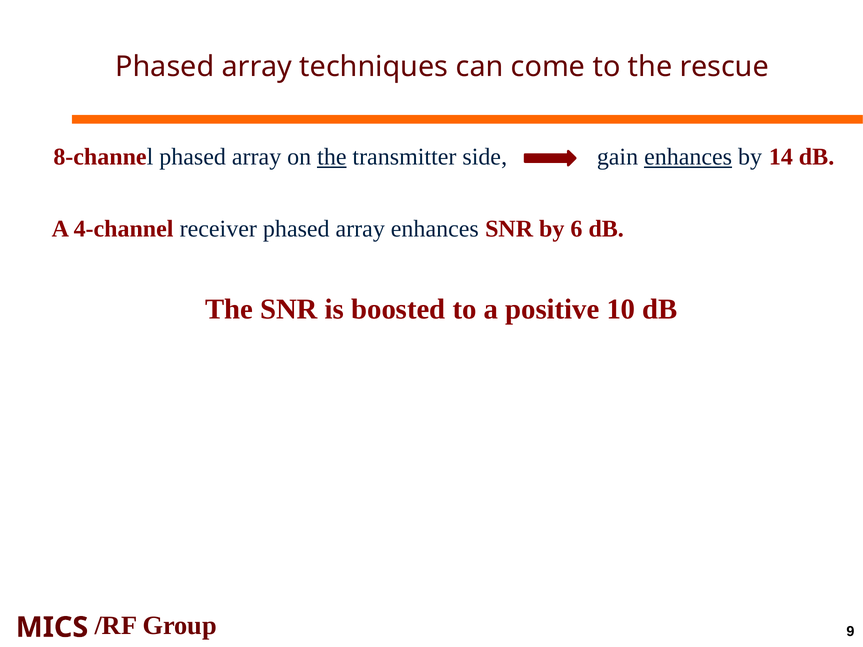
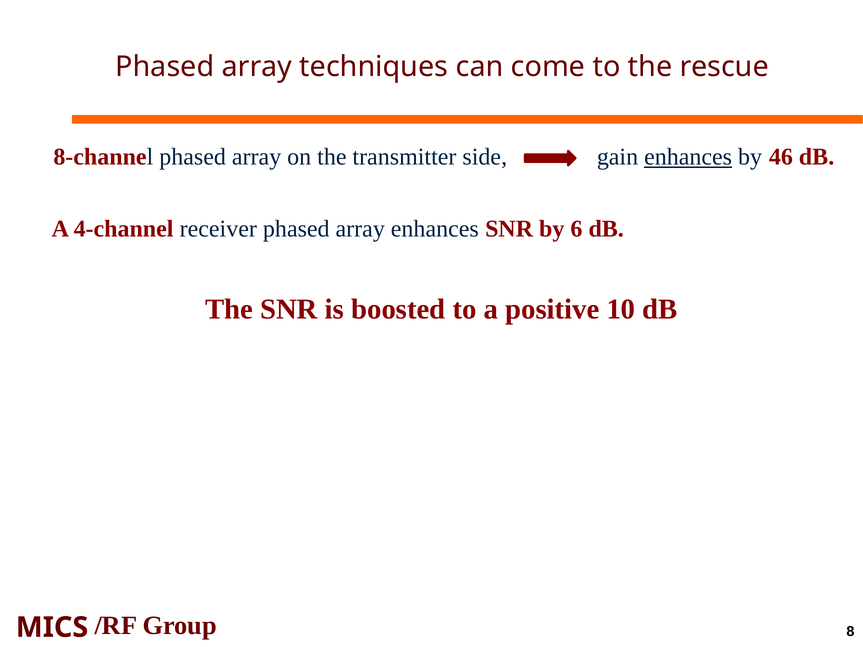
the at (332, 157) underline: present -> none
14: 14 -> 46
9: 9 -> 8
